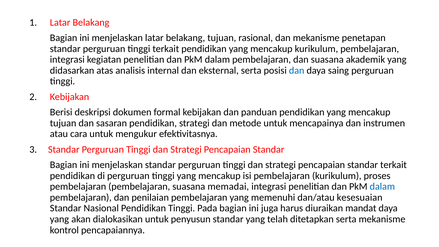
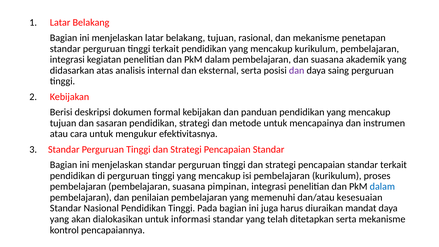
dan at (297, 70) colour: blue -> purple
memadai: memadai -> pimpinan
penyusun: penyusun -> informasi
